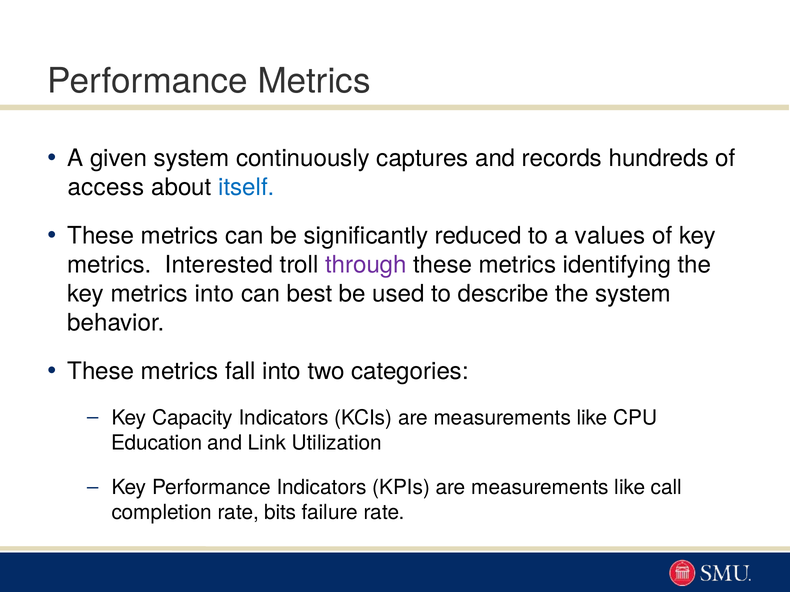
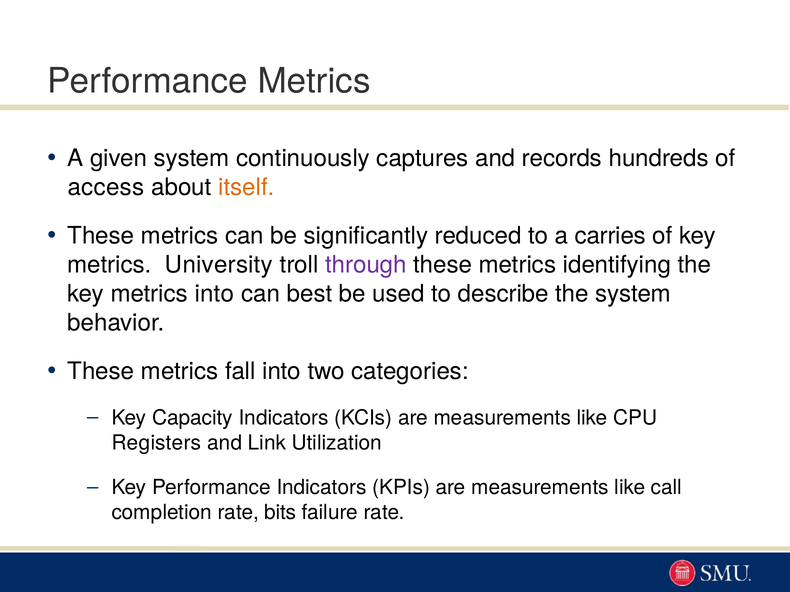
itself colour: blue -> orange
values: values -> carries
Interested: Interested -> University
Education: Education -> Registers
